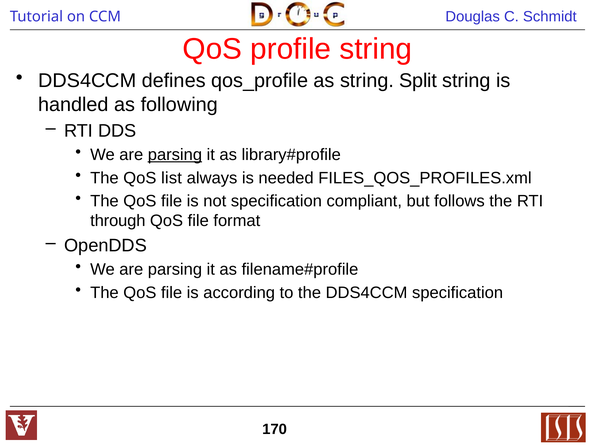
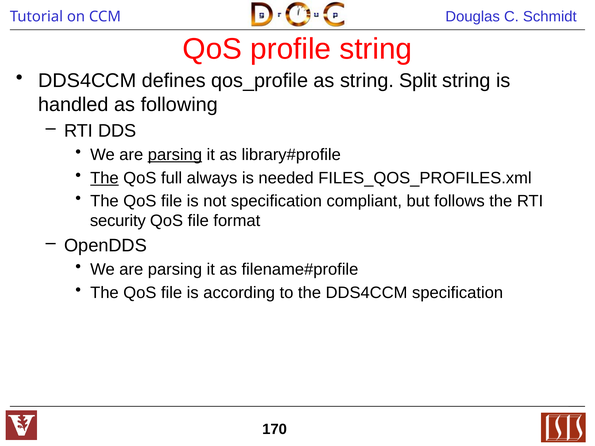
The at (104, 178) underline: none -> present
list: list -> full
through: through -> security
